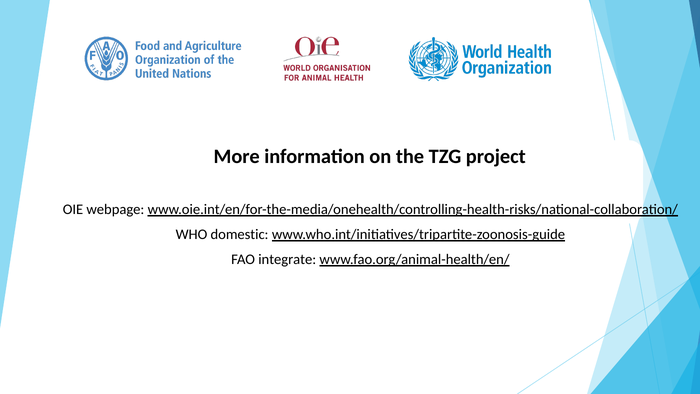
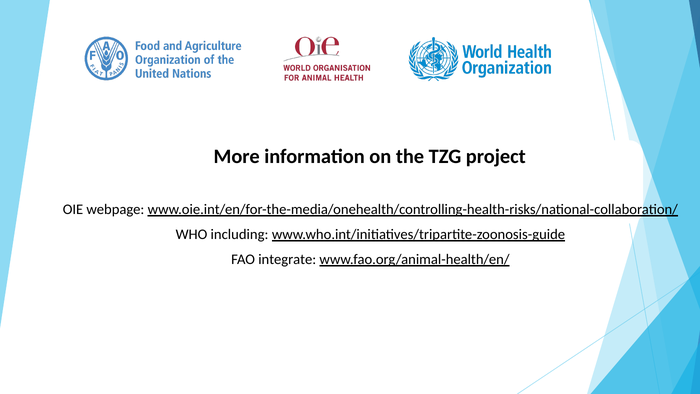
domestic: domestic -> including
